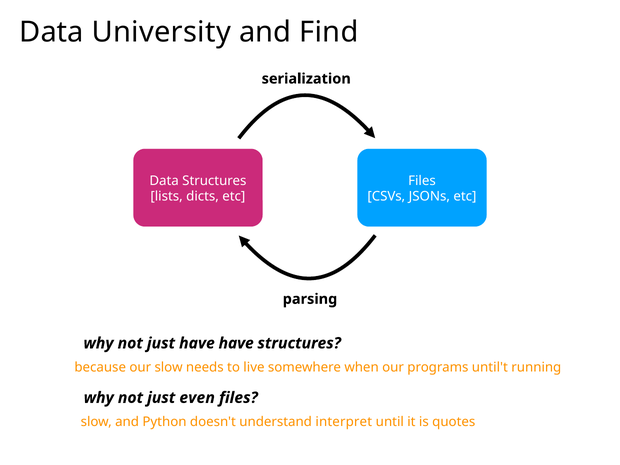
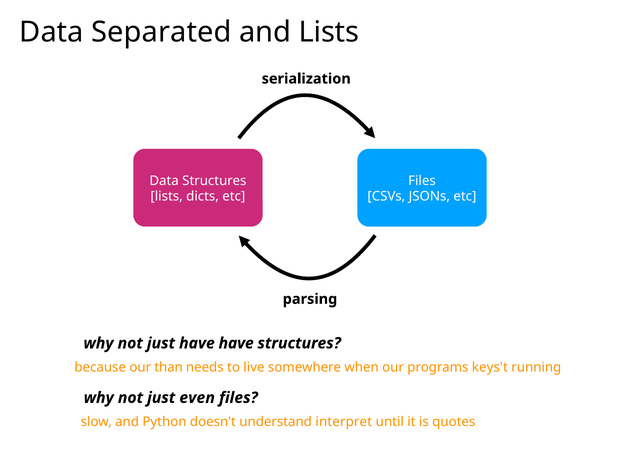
University: University -> Separated
and Find: Find -> Lists
our slow: slow -> than
until't: until't -> keys't
